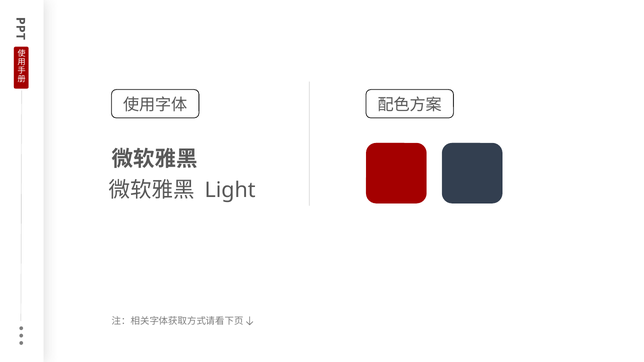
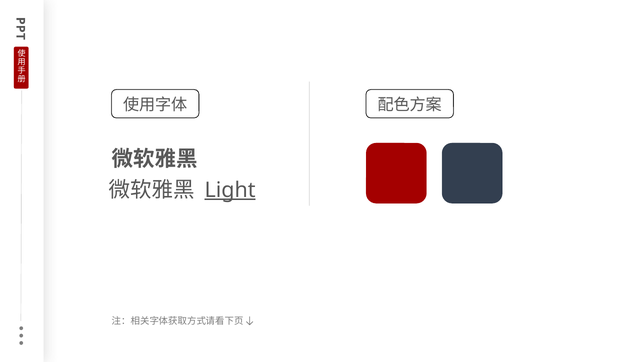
Light underline: none -> present
